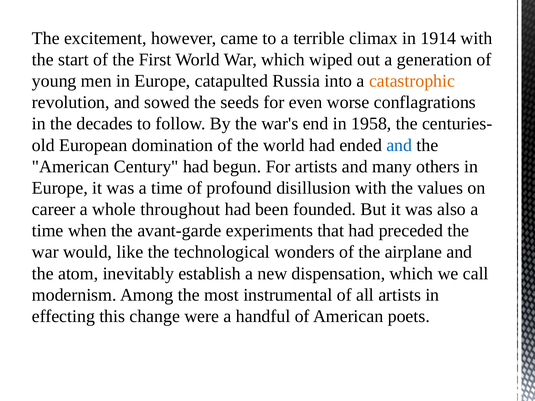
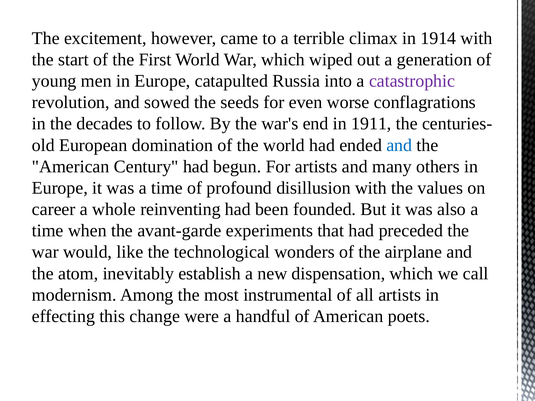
catastrophic colour: orange -> purple
1958: 1958 -> 1911
throughout: throughout -> reinventing
